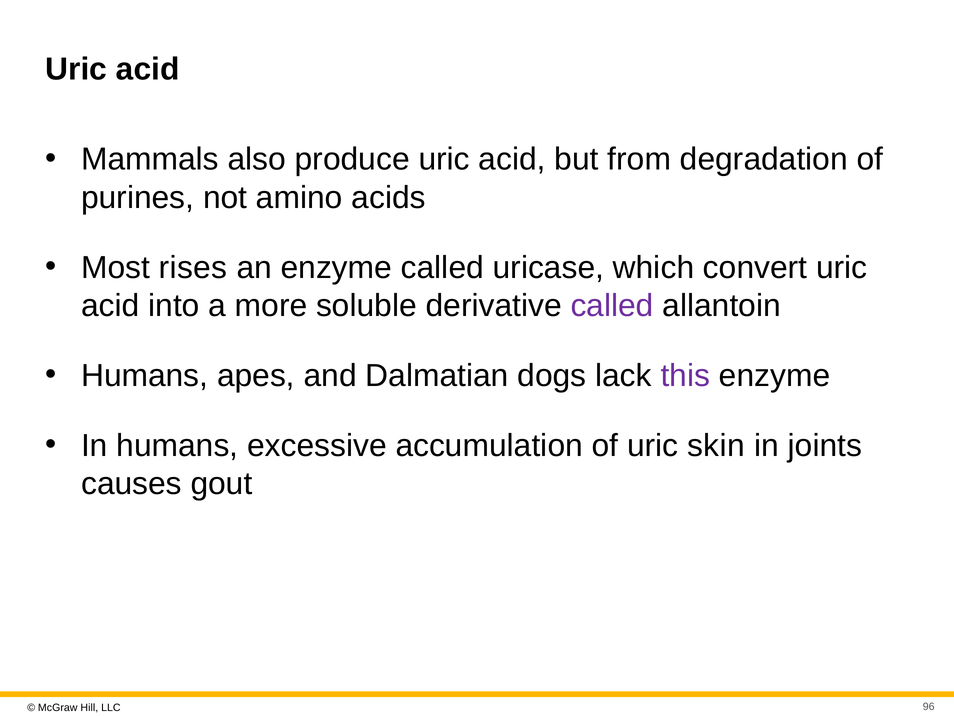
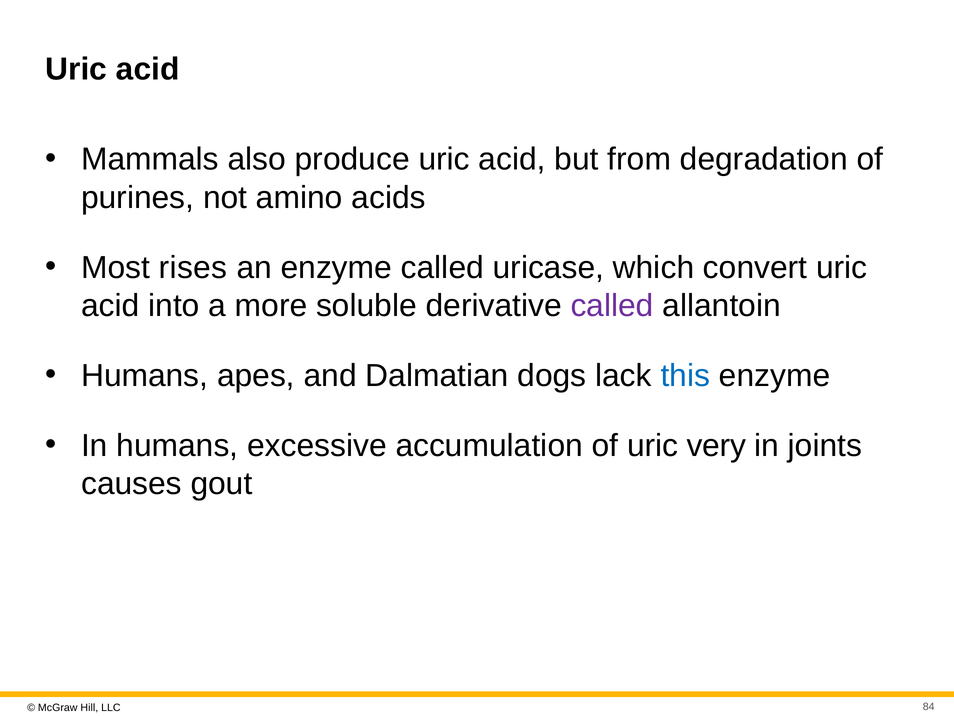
this colour: purple -> blue
skin: skin -> very
96: 96 -> 84
